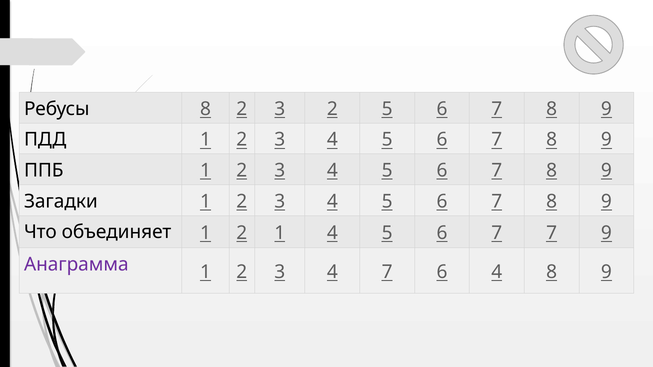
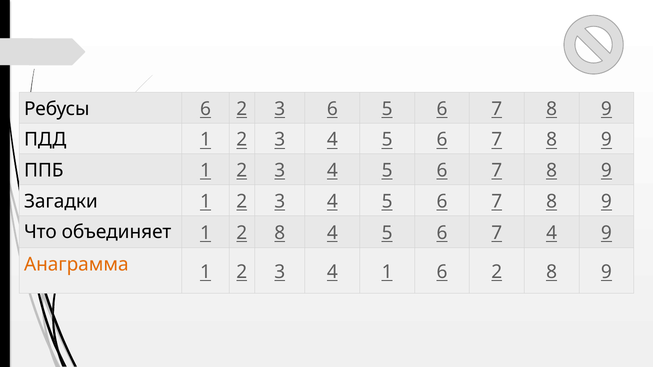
Ребусы 8: 8 -> 6
3 2: 2 -> 6
1 2 1: 1 -> 8
7 7: 7 -> 4
Анаграмма colour: purple -> orange
4 7: 7 -> 1
4 at (497, 272): 4 -> 2
